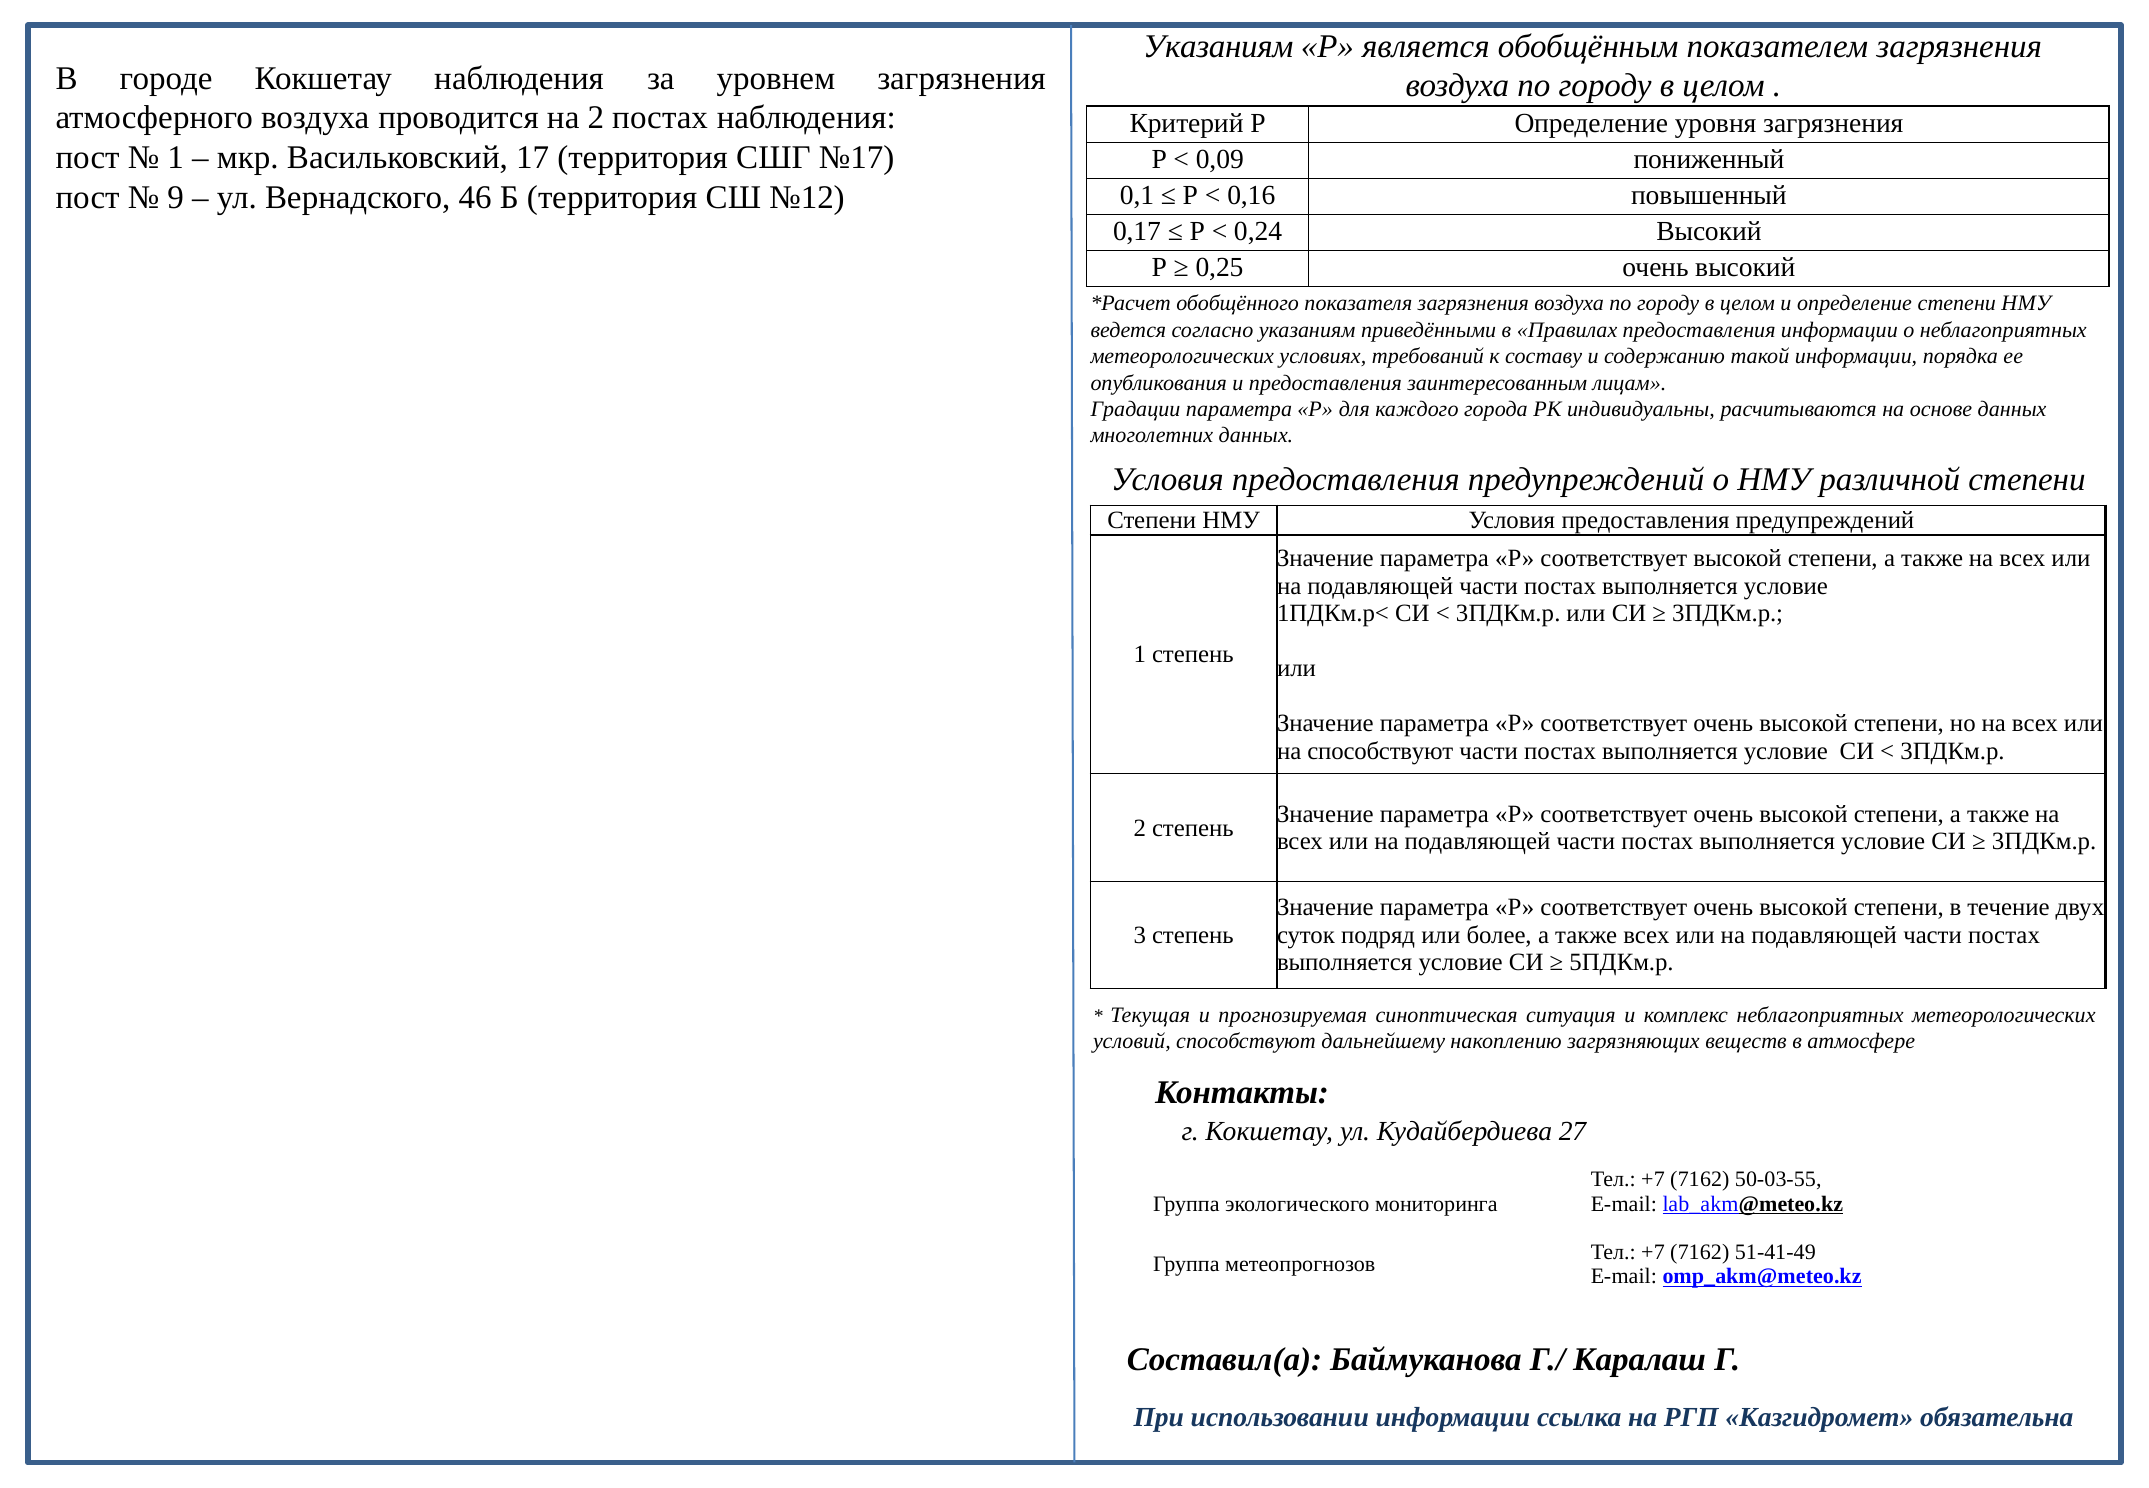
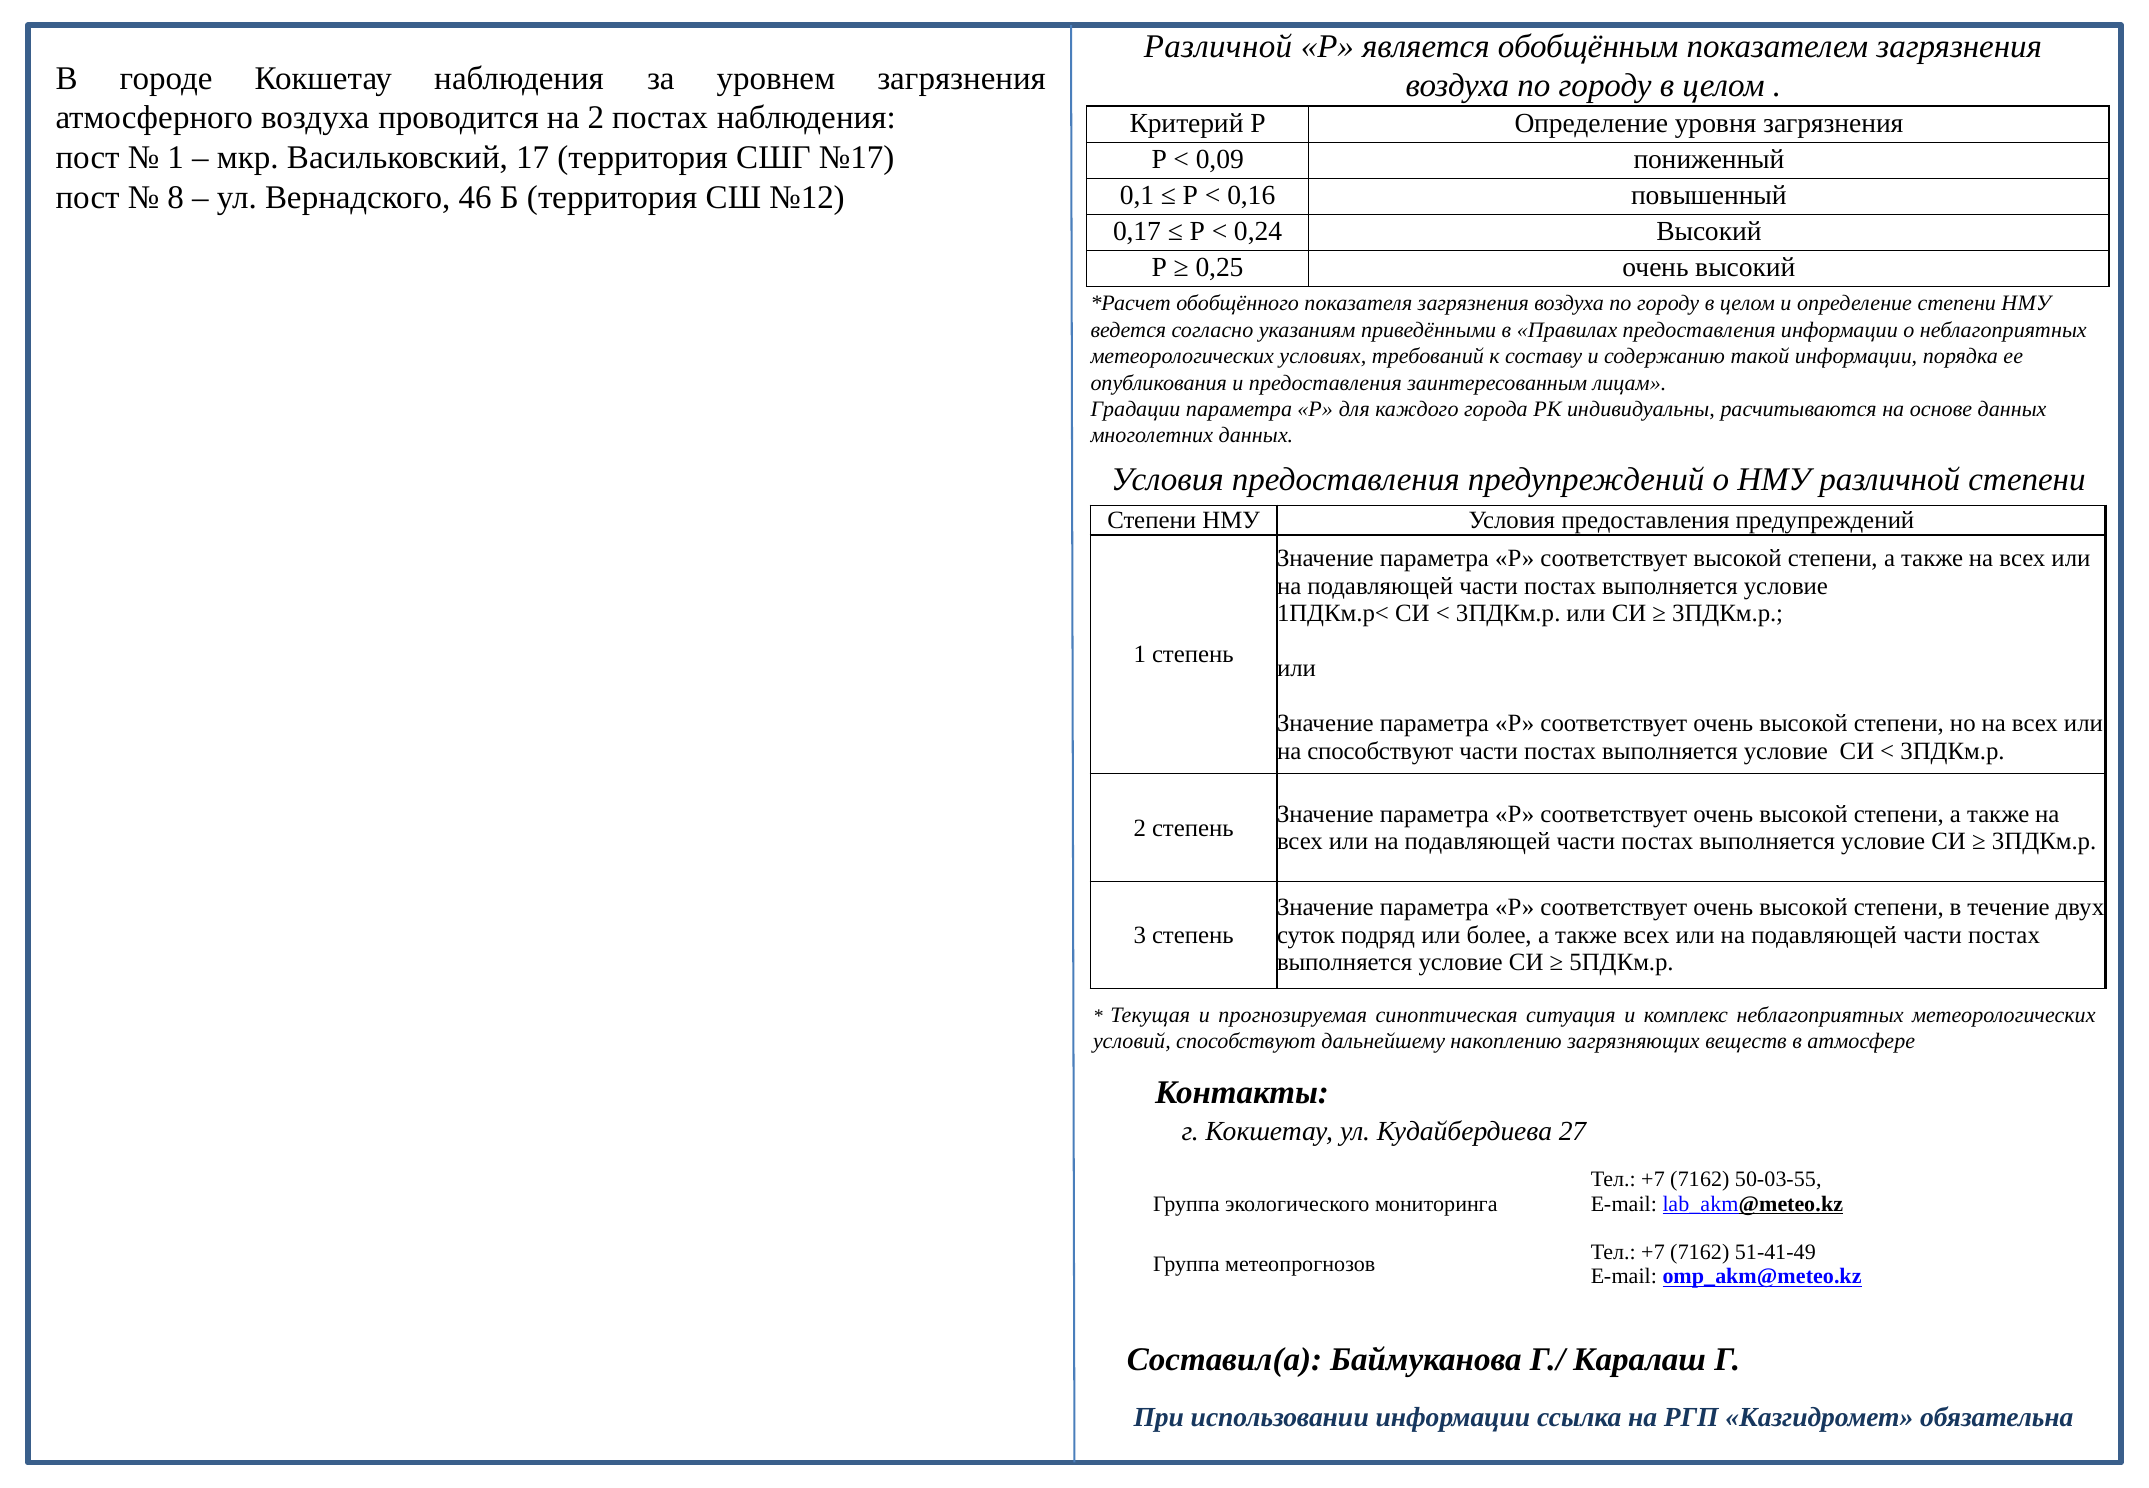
Указаниям at (1218, 46): Указаниям -> Различной
9: 9 -> 8
